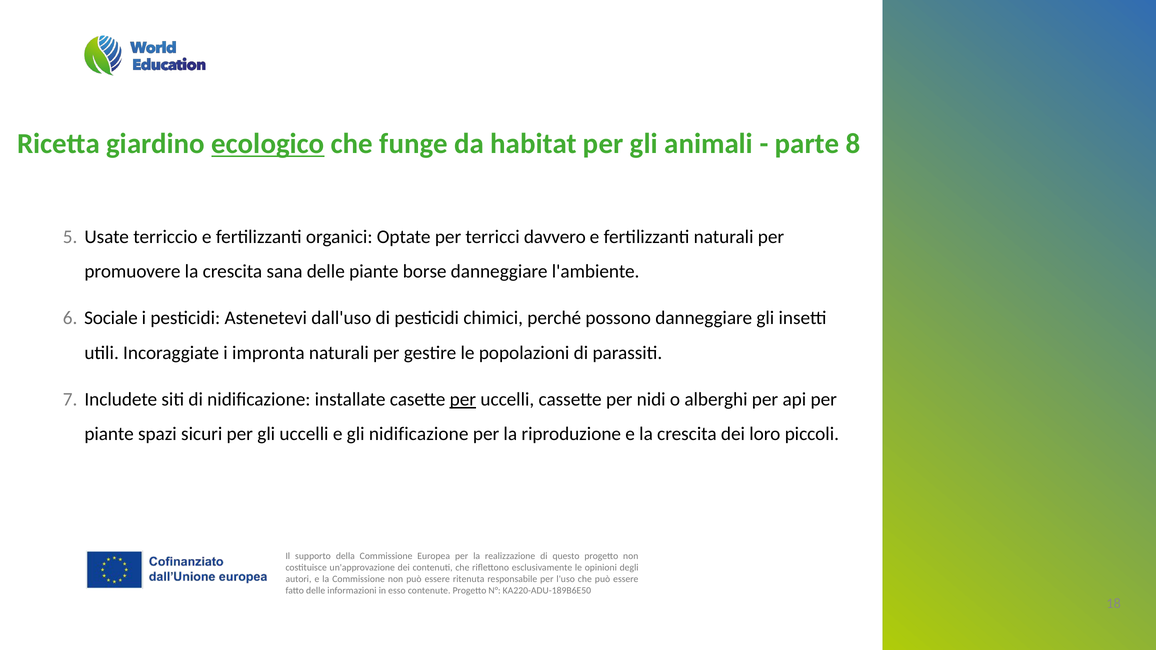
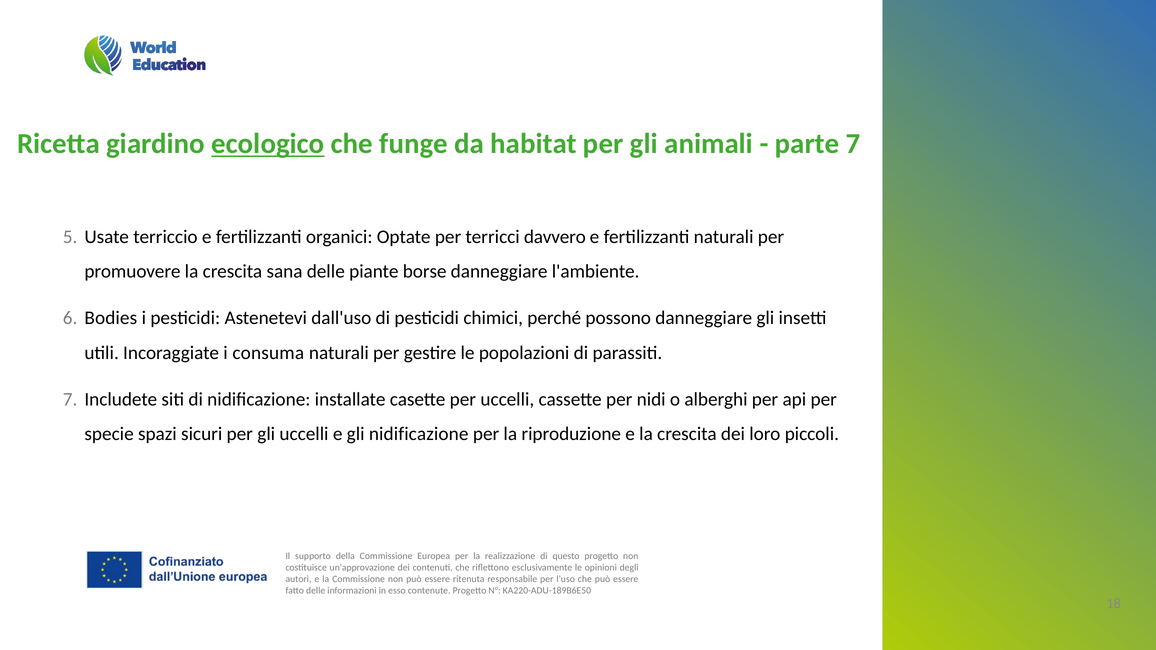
parte 8: 8 -> 7
Sociale: Sociale -> Bodies
impronta: impronta -> consuma
per at (463, 400) underline: present -> none
piante at (109, 434): piante -> specie
